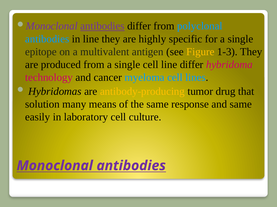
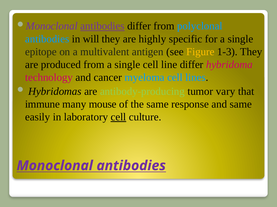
in line: line -> will
antibody-producing colour: yellow -> light green
drug: drug -> vary
solution: solution -> immune
means: means -> mouse
cell at (118, 117) underline: none -> present
